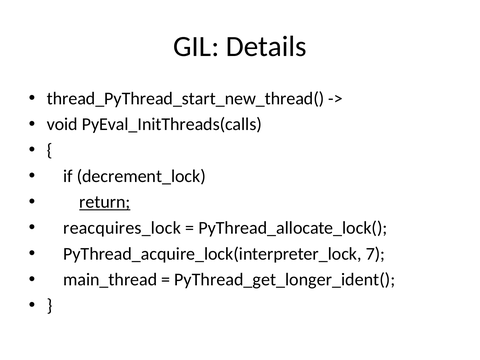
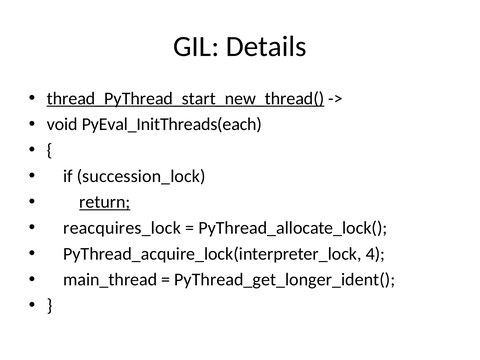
thread_PyThread_start_new_thread( underline: none -> present
PyEval_InitThreads(calls: PyEval_InitThreads(calls -> PyEval_InitThreads(each
decrement_lock: decrement_lock -> succession_lock
7: 7 -> 4
